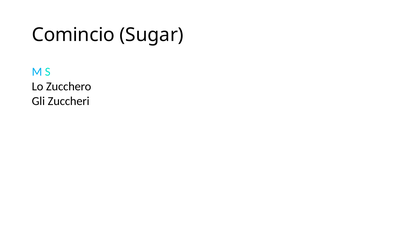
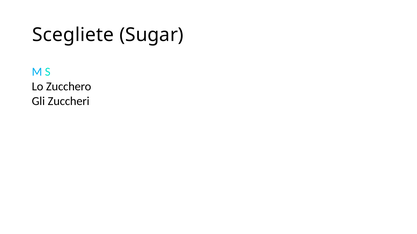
Comincio: Comincio -> Scegliete
